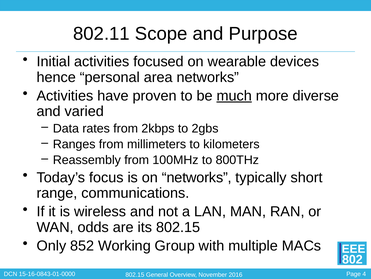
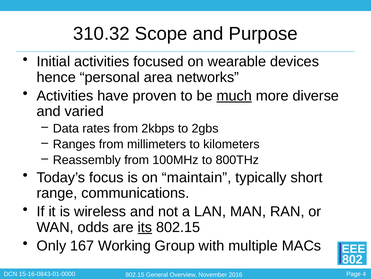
802.11: 802.11 -> 310.32
on networks: networks -> maintain
its underline: none -> present
852: 852 -> 167
